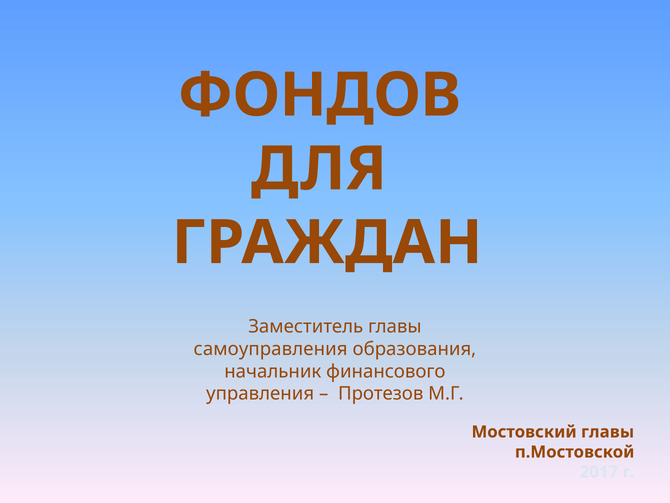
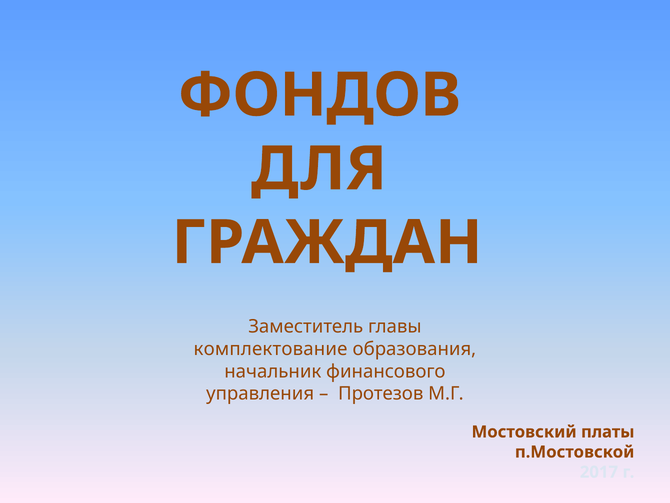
самоуправления: самоуправления -> комплектование
Мостовский главы: главы -> платы
